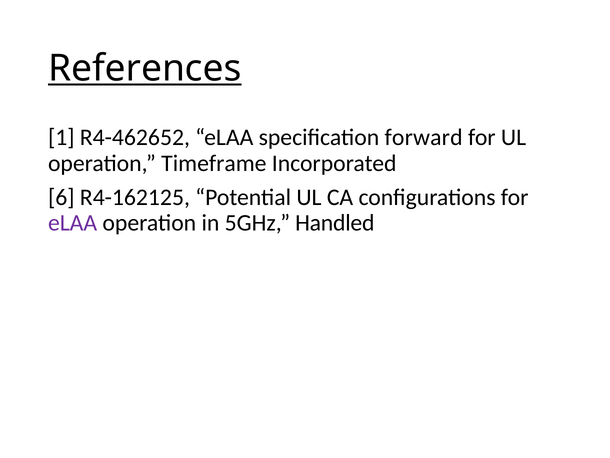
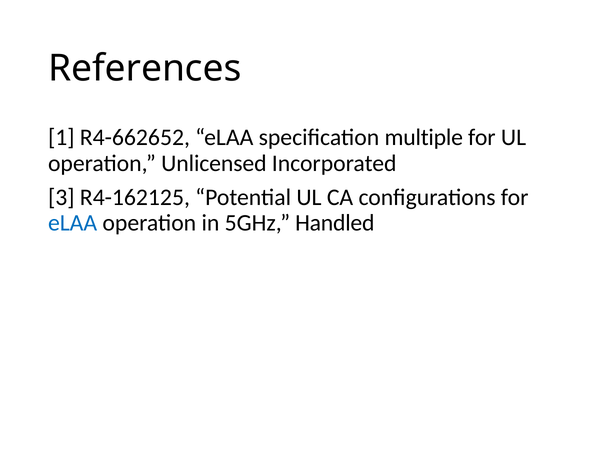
References underline: present -> none
R4-462652: R4-462652 -> R4-662652
forward: forward -> multiple
Timeframe: Timeframe -> Unlicensed
6: 6 -> 3
eLAA at (73, 223) colour: purple -> blue
